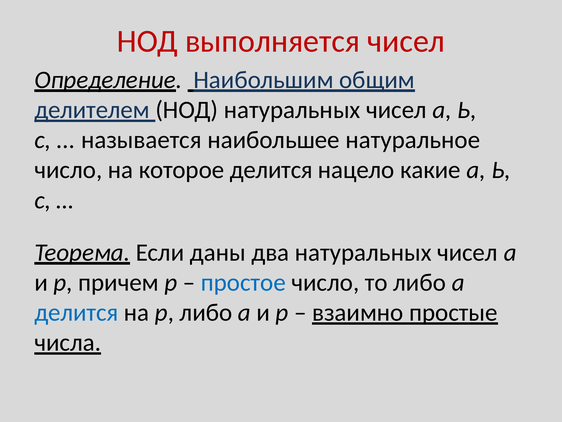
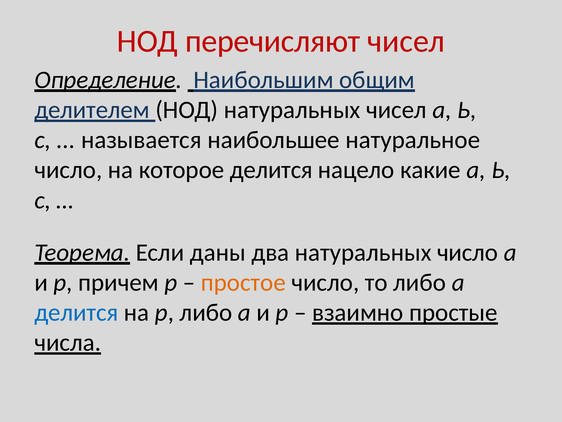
выполняется: выполняется -> перечисляют
два натуральных чисел: чисел -> число
простое colour: blue -> orange
